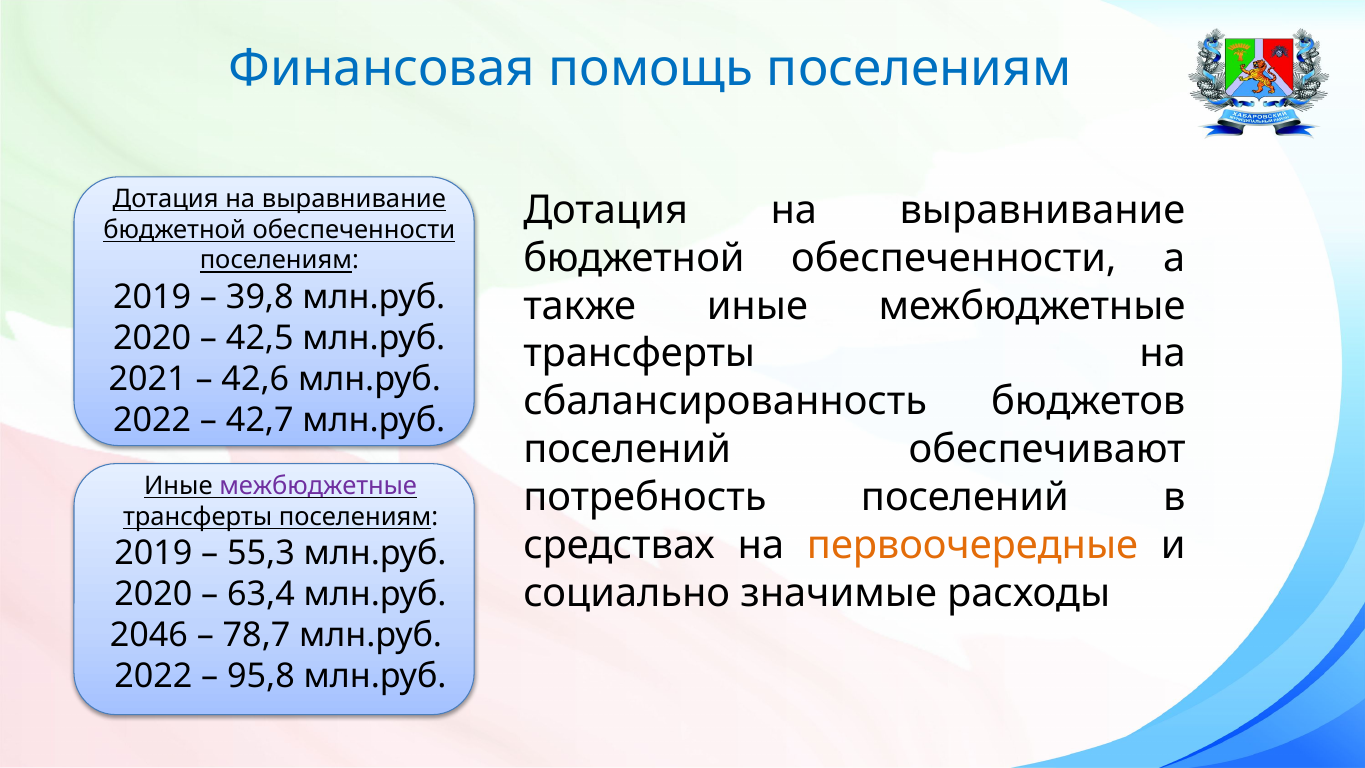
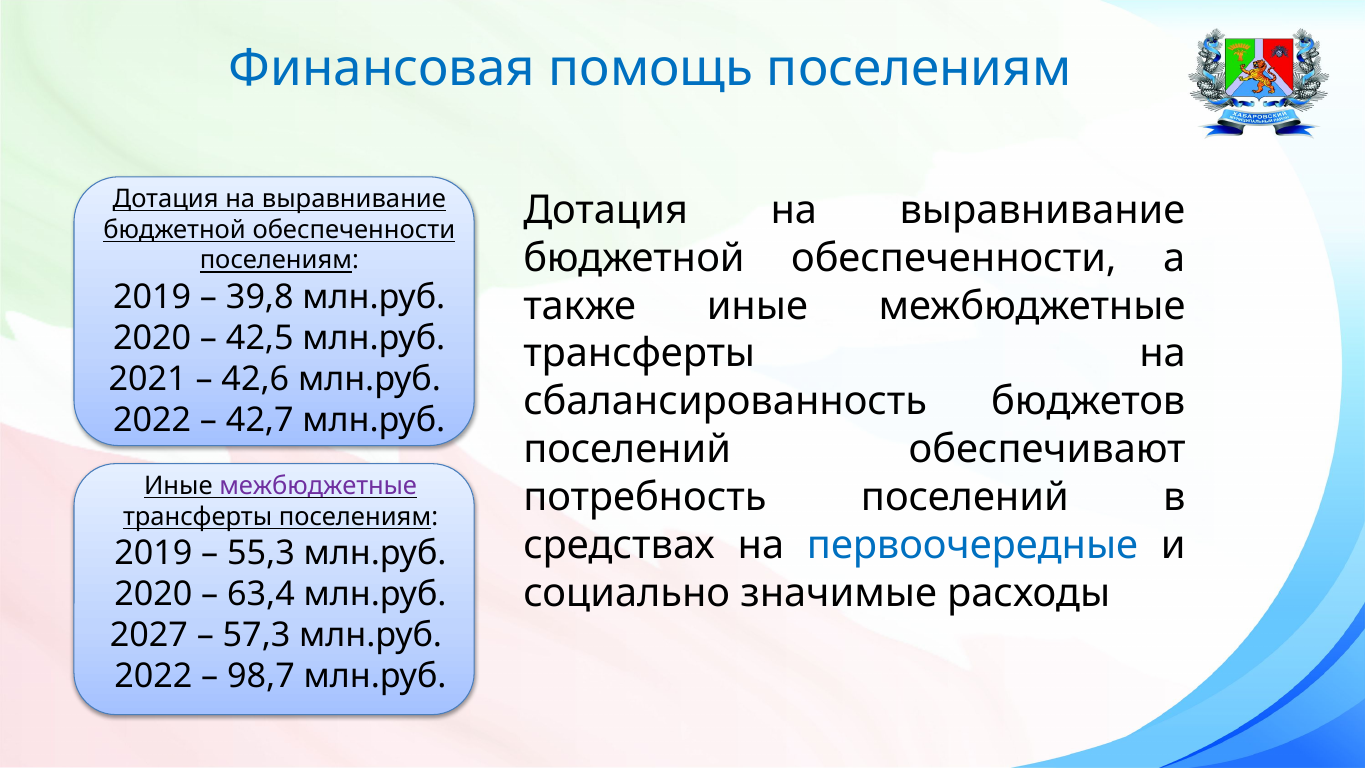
первоочередные colour: orange -> blue
2046: 2046 -> 2027
78,7: 78,7 -> 57,3
95,8: 95,8 -> 98,7
